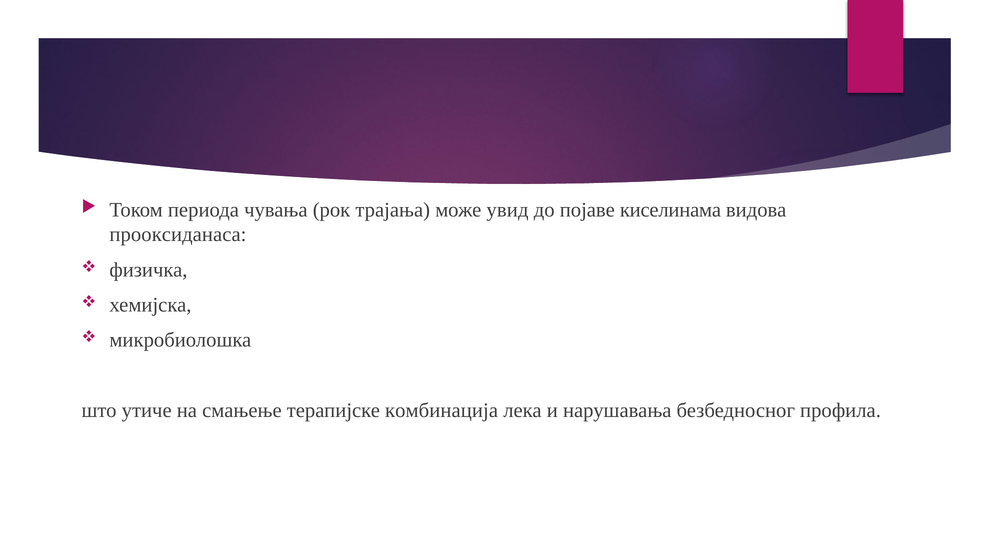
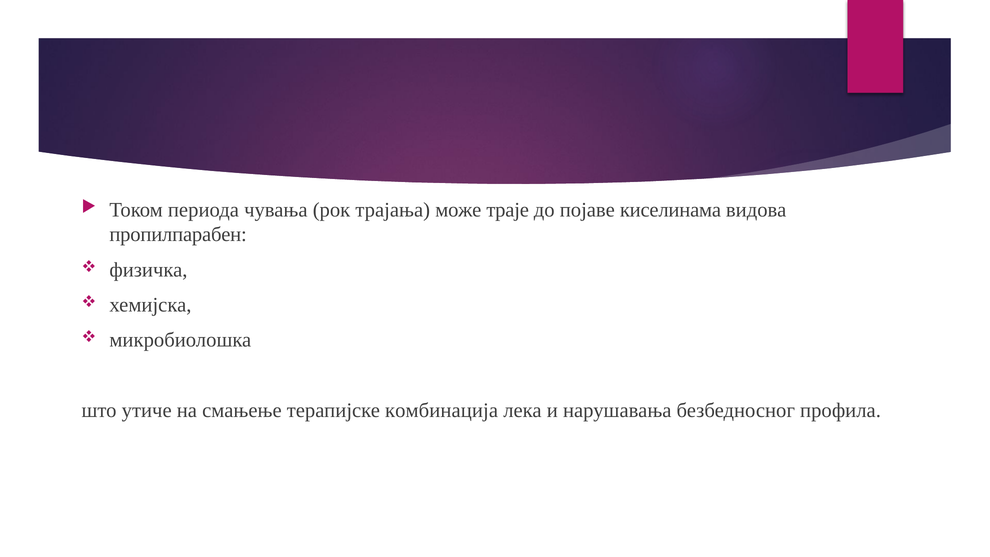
увид: увид -> траје
прооксиданаcа: прооксиданаcа -> пропилпарабен
